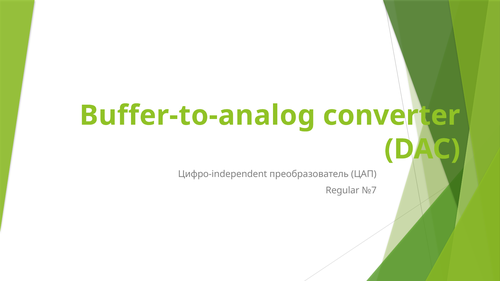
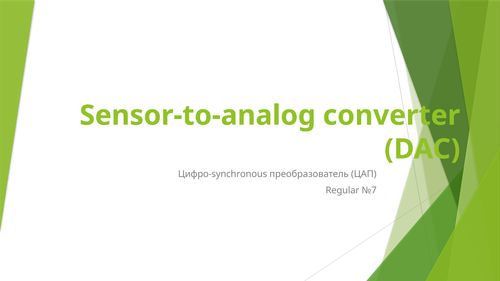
Buffer-to-analog: Buffer-to-analog -> Sensor-to-analog
Цифро-independent: Цифро-independent -> Цифро-synchronous
